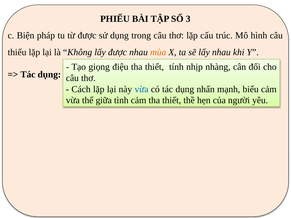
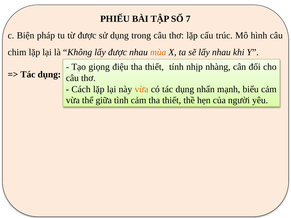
3: 3 -> 7
thiếu: thiếu -> chim
vừa at (142, 89) colour: blue -> orange
